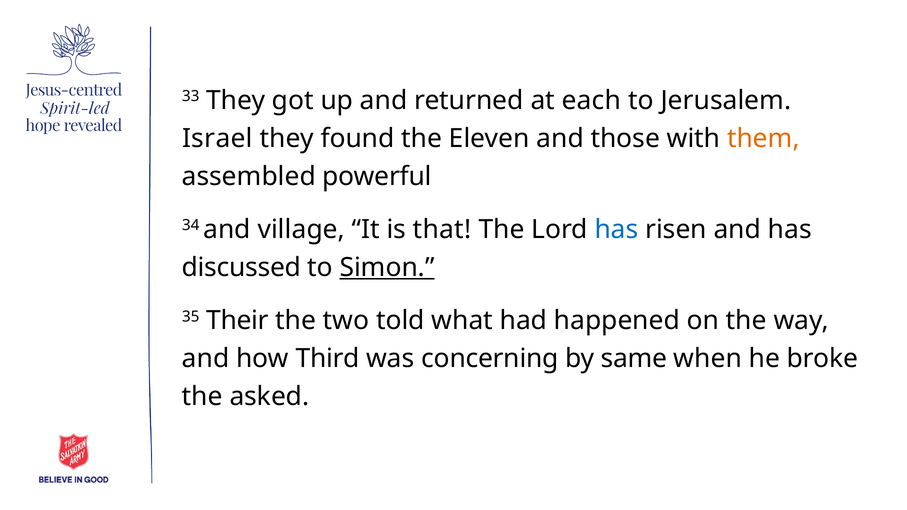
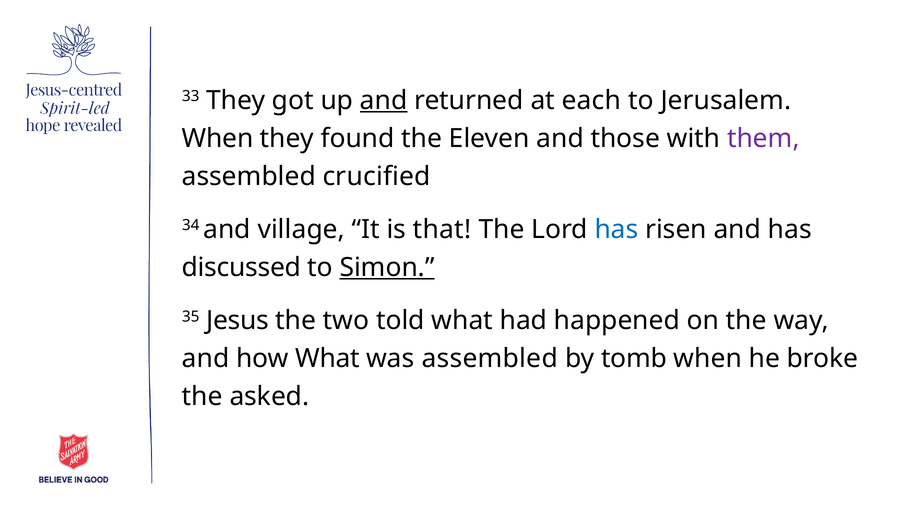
and at (384, 101) underline: none -> present
Israel at (217, 139): Israel -> When
them colour: orange -> purple
powerful: powerful -> crucified
Their: Their -> Jesus
how Third: Third -> What
was concerning: concerning -> assembled
same: same -> tomb
